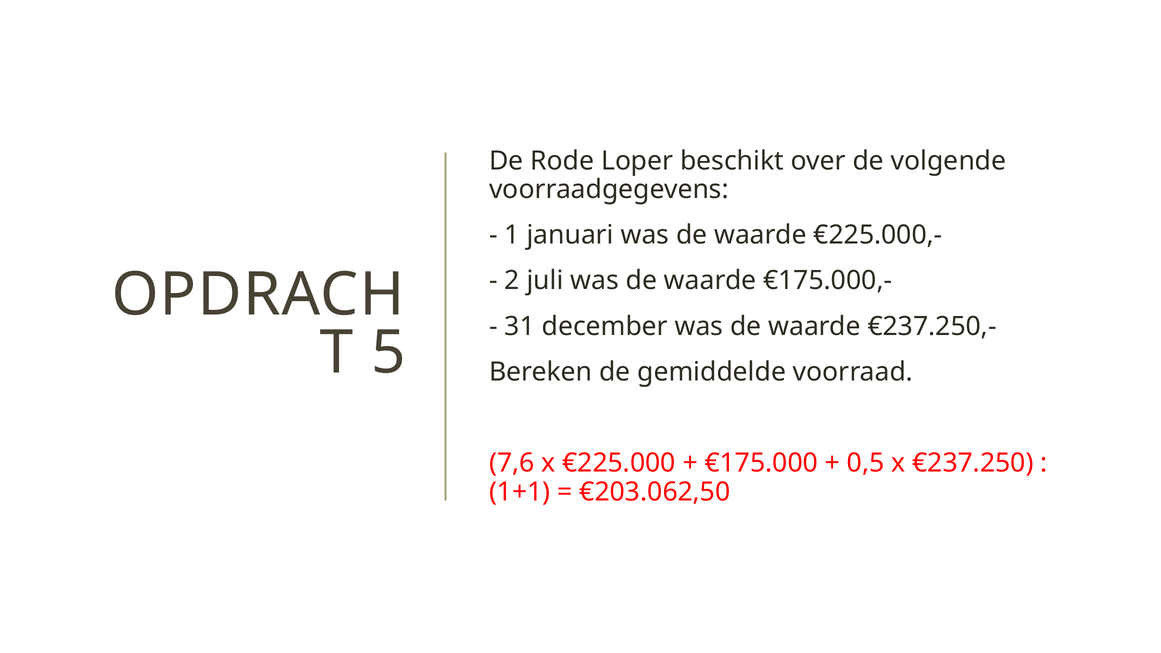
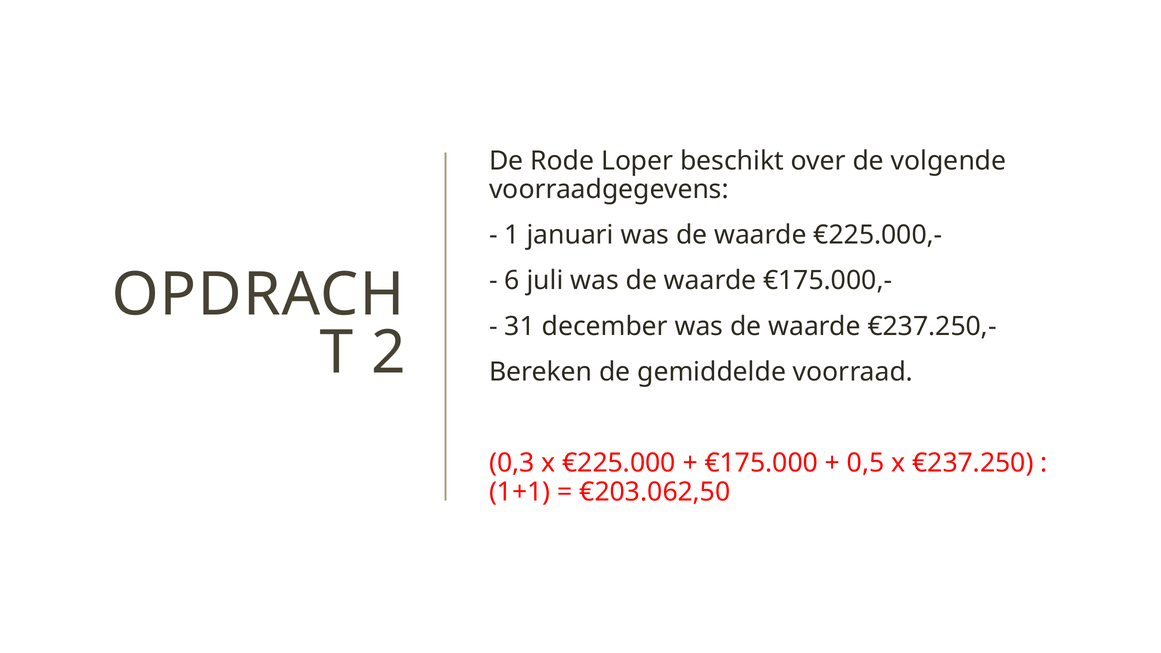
2: 2 -> 6
5: 5 -> 2
7,6: 7,6 -> 0,3
